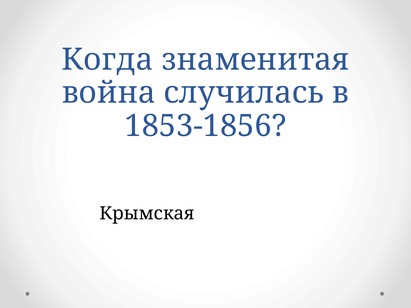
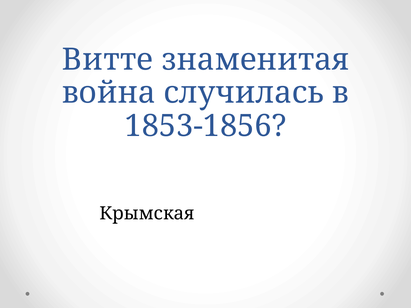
Когда: Когда -> Витте
